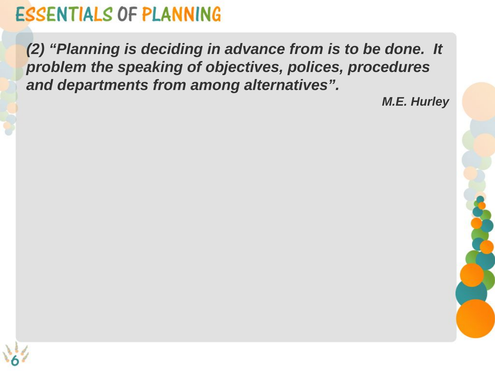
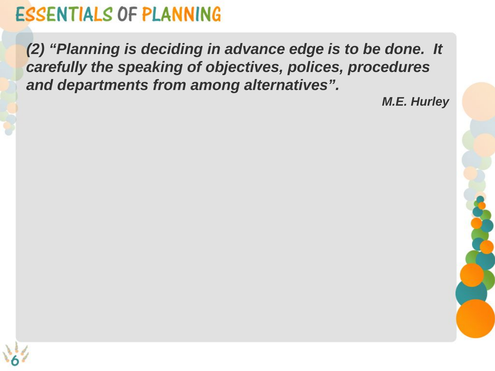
advance from: from -> edge
problem: problem -> carefully
